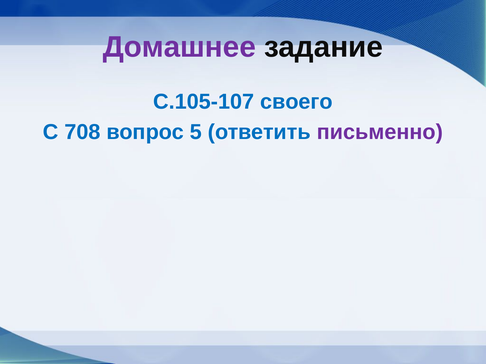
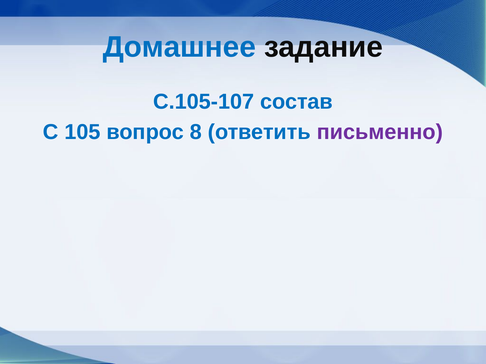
Домашнее colour: purple -> blue
своего: своего -> состав
708: 708 -> 105
5: 5 -> 8
